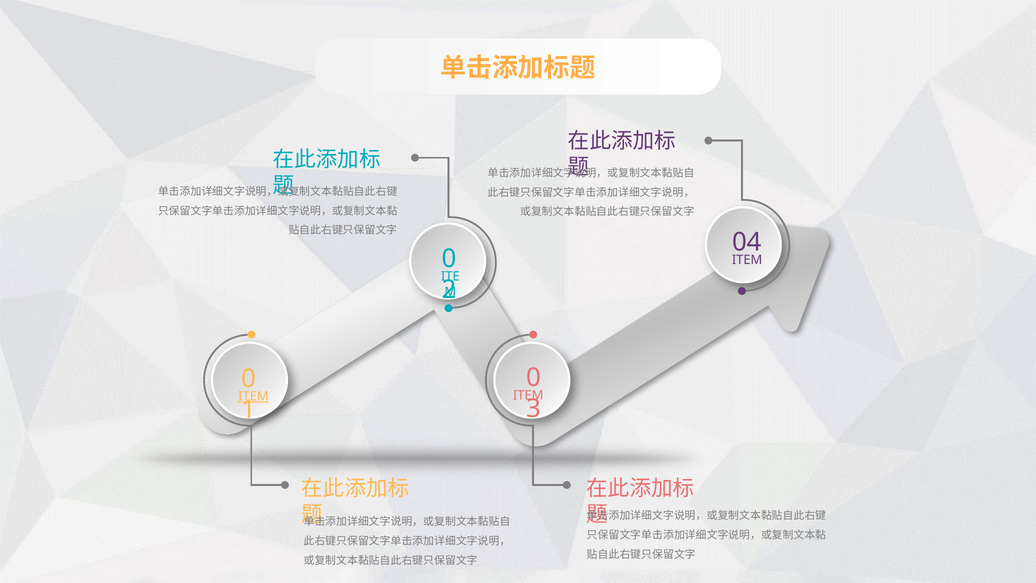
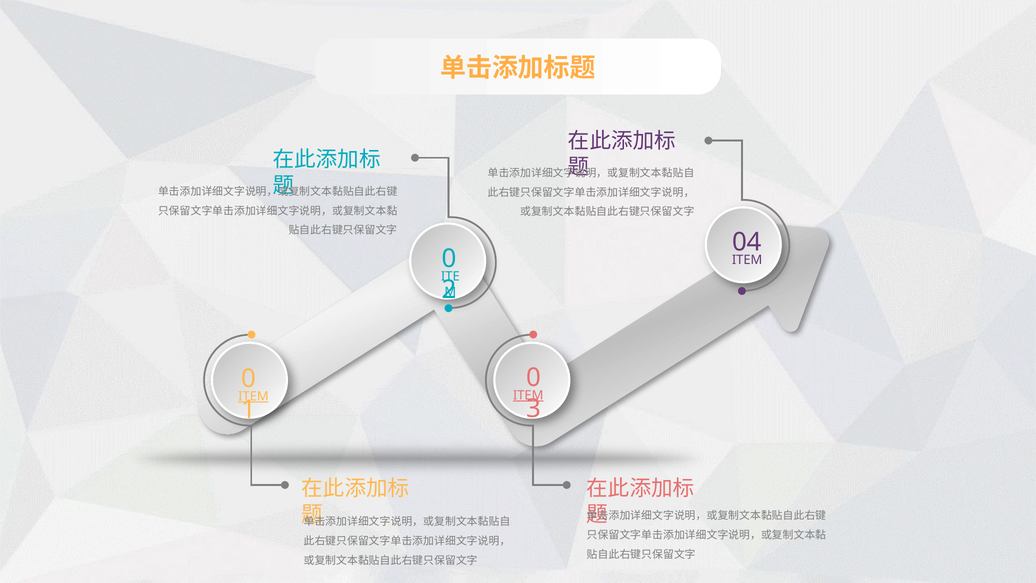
ITEM at (528, 395) underline: none -> present
